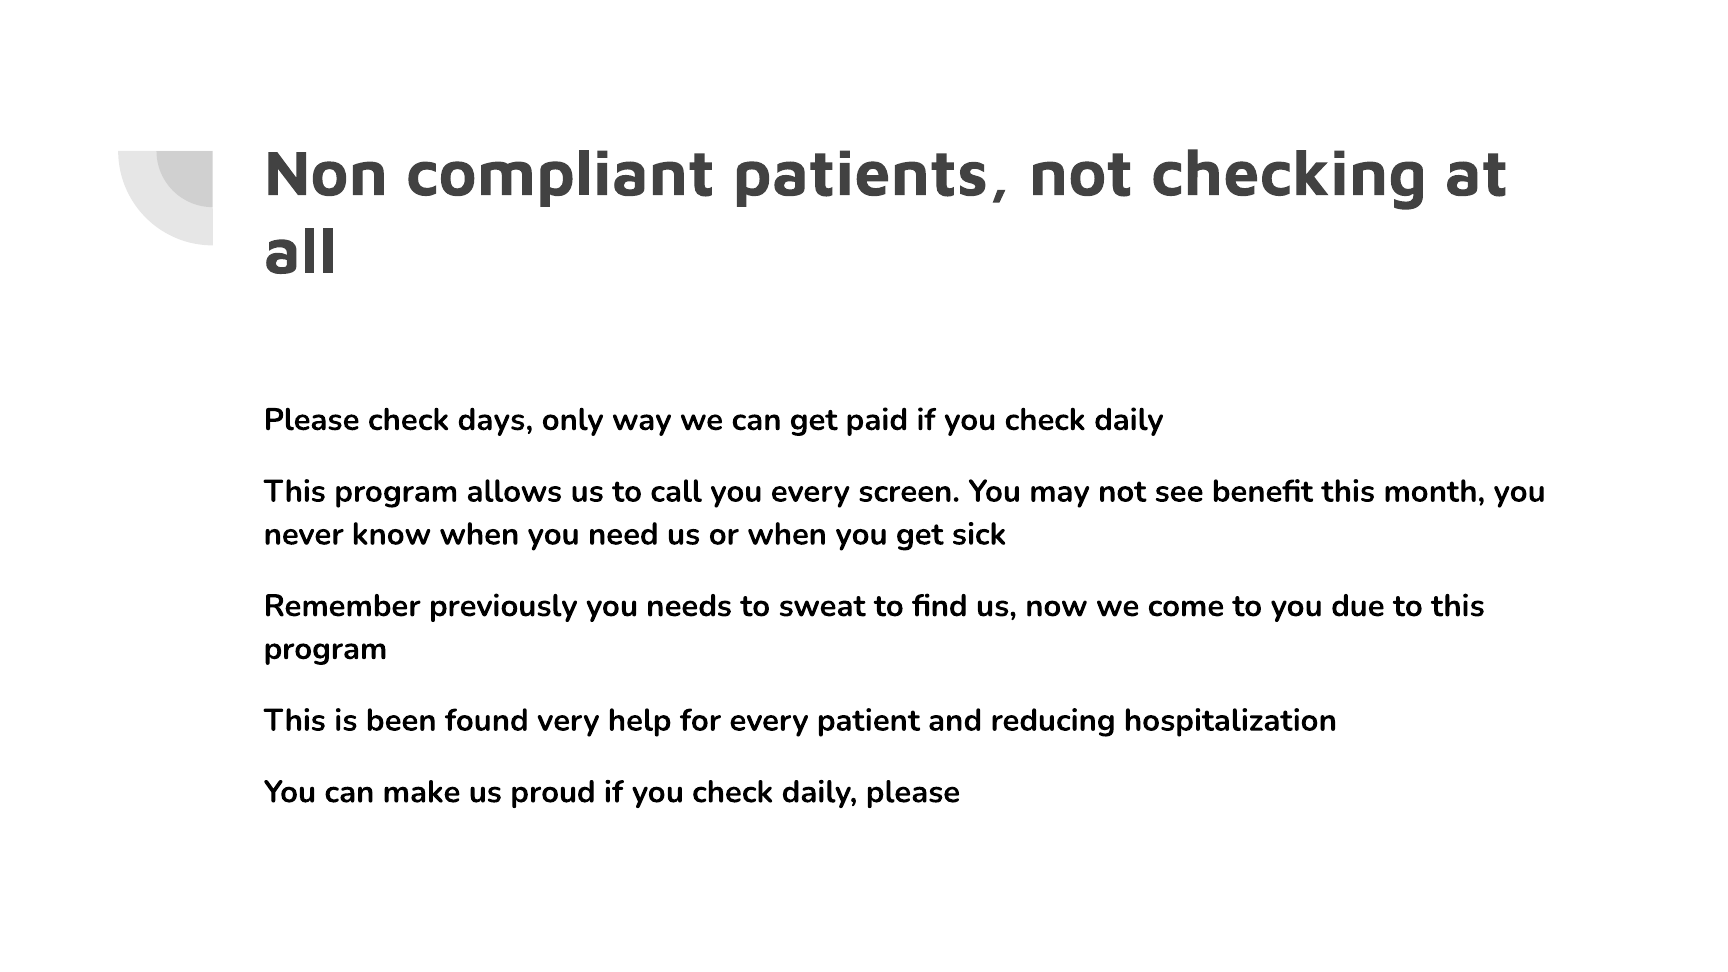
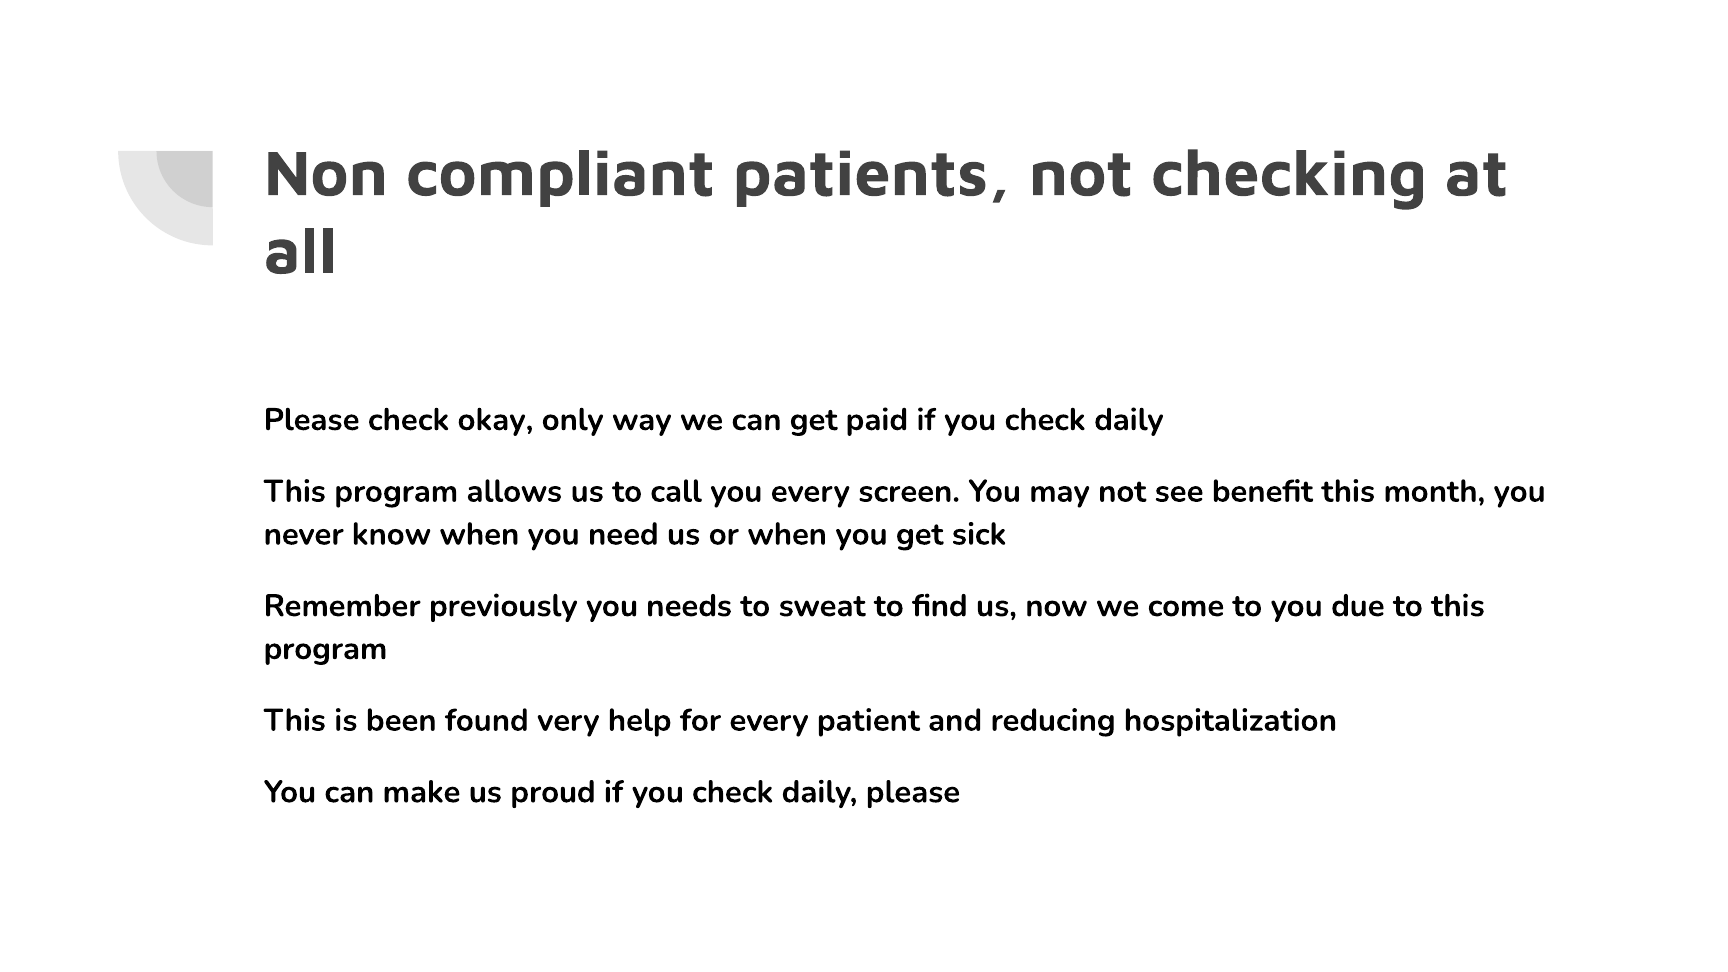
days: days -> okay
